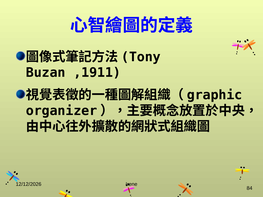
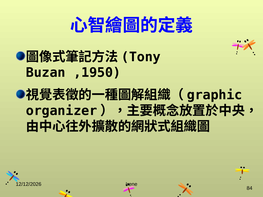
,1911: ,1911 -> ,1950
